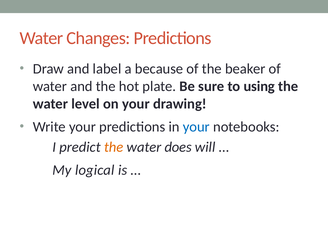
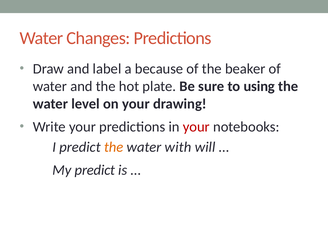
your at (196, 127) colour: blue -> red
does: does -> with
My logical: logical -> predict
